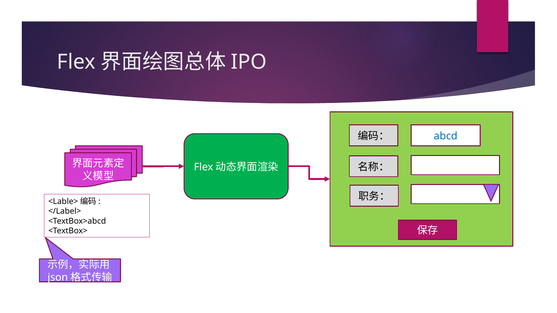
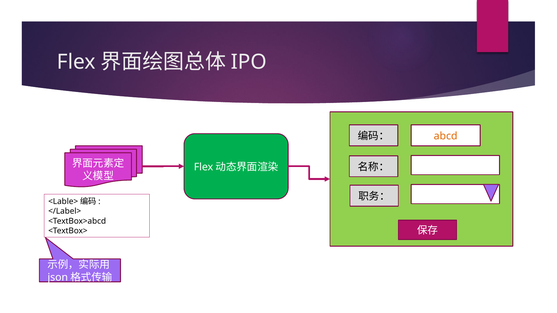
abcd colour: blue -> orange
